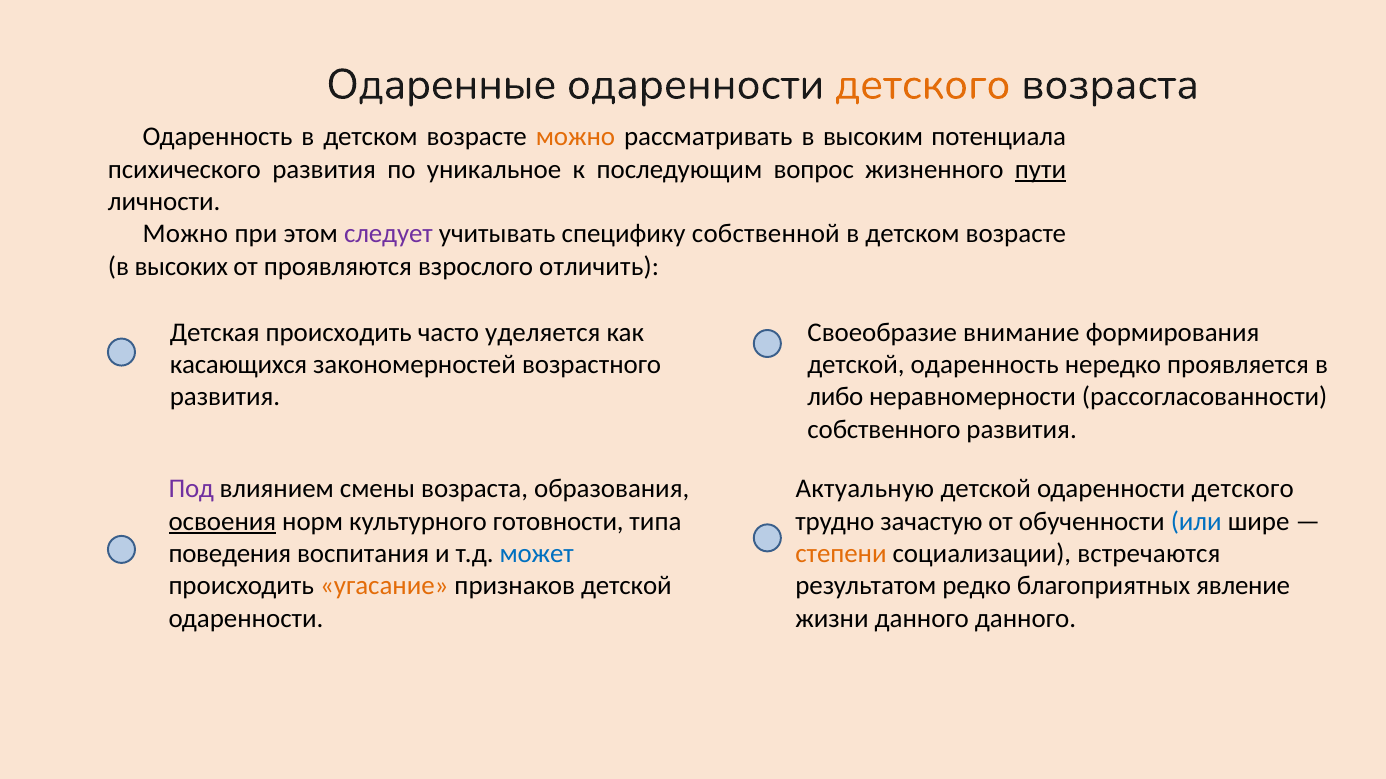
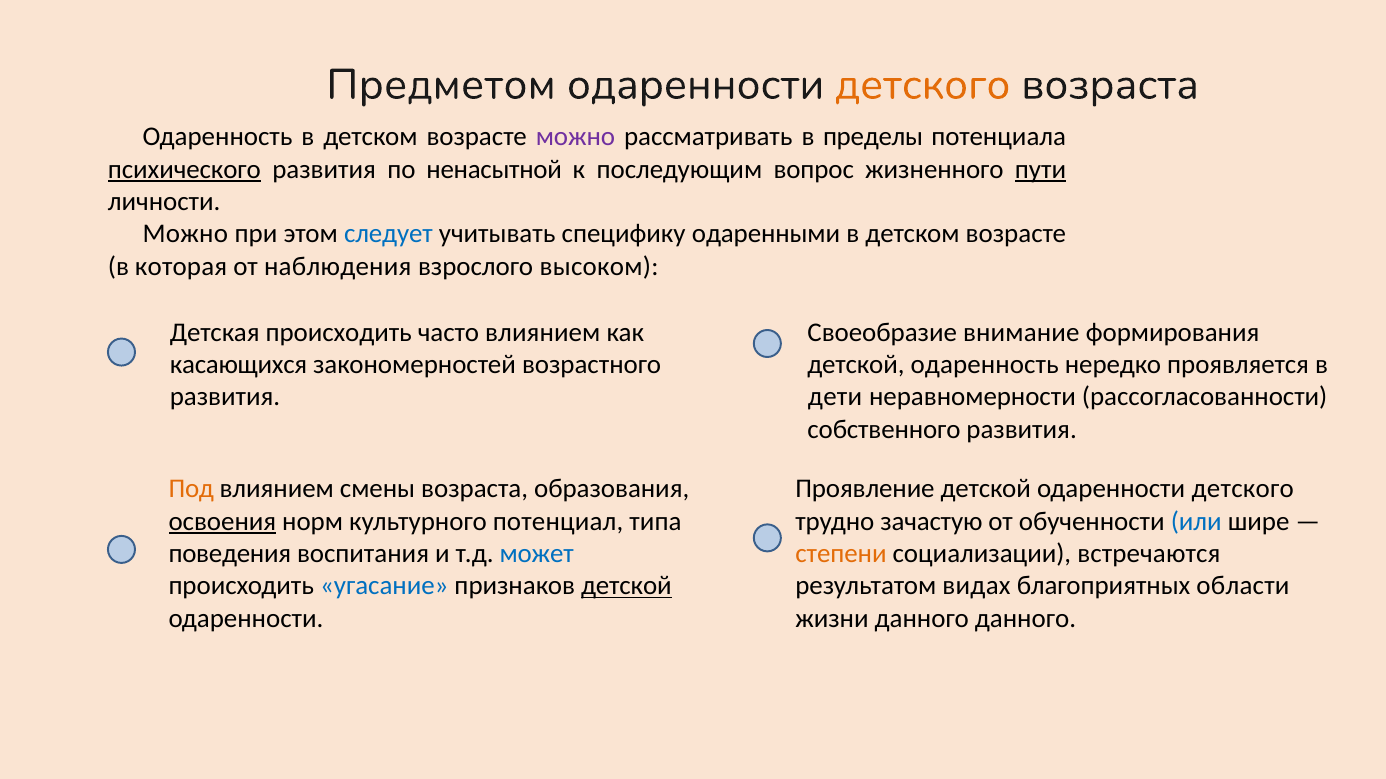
Одаренные: Одаренные -> Предметом
можно at (575, 137) colour: orange -> purple
высоким: высоким -> пределы
психического underline: none -> present
уникальное: уникальное -> ненасытной
следует colour: purple -> blue
собственной: собственной -> одаренными
высоких: высоких -> которая
проявляются: проявляются -> наблюдения
отличить: отличить -> высоком
часто уделяется: уделяется -> влиянием
либо: либо -> дети
Под colour: purple -> orange
Актуальную: Актуальную -> Проявление
готовности: готовности -> потенциал
угасание colour: orange -> blue
детской at (626, 587) underline: none -> present
редко: редко -> видах
явление: явление -> области
